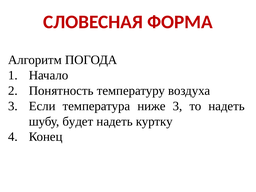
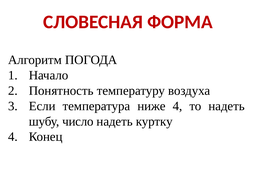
ниже 3: 3 -> 4
будет: будет -> число
